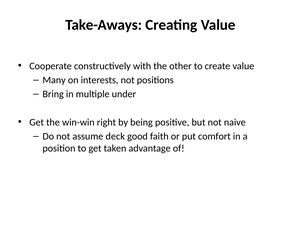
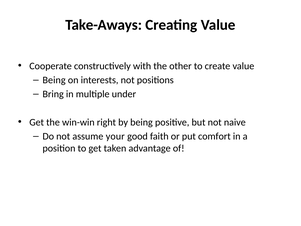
Many at (54, 80): Many -> Being
deck: deck -> your
